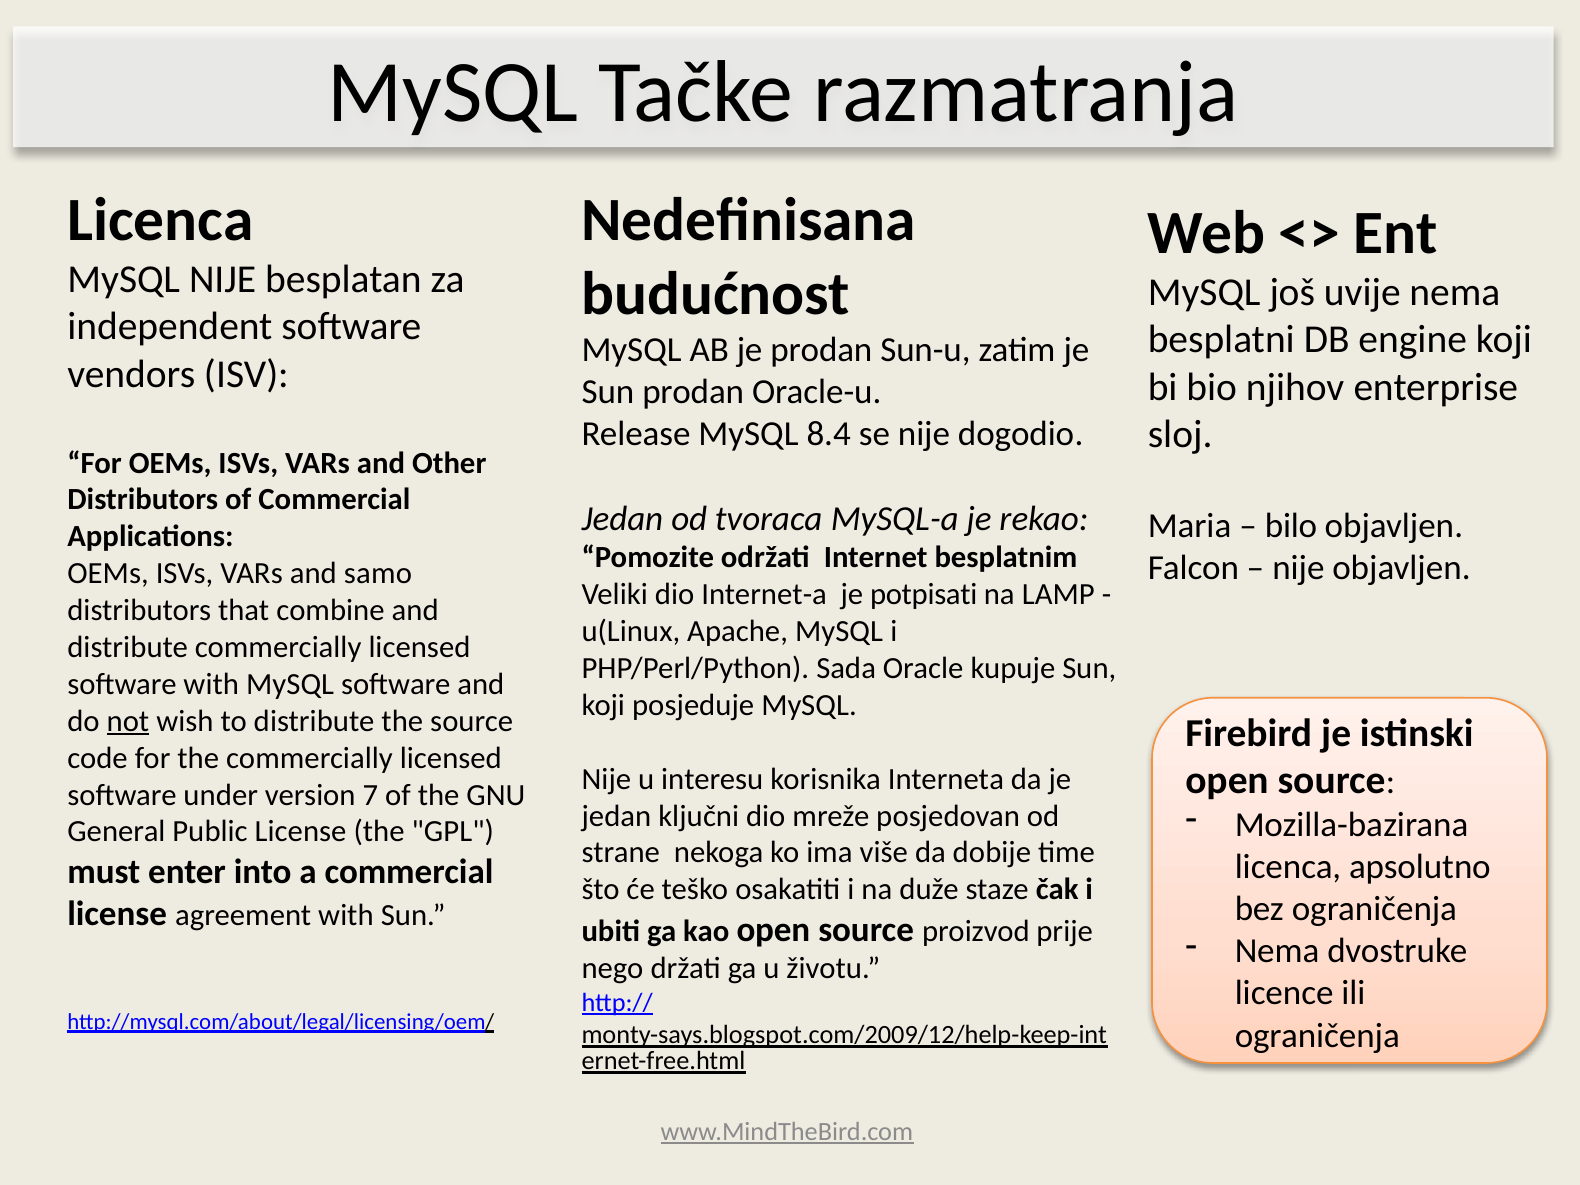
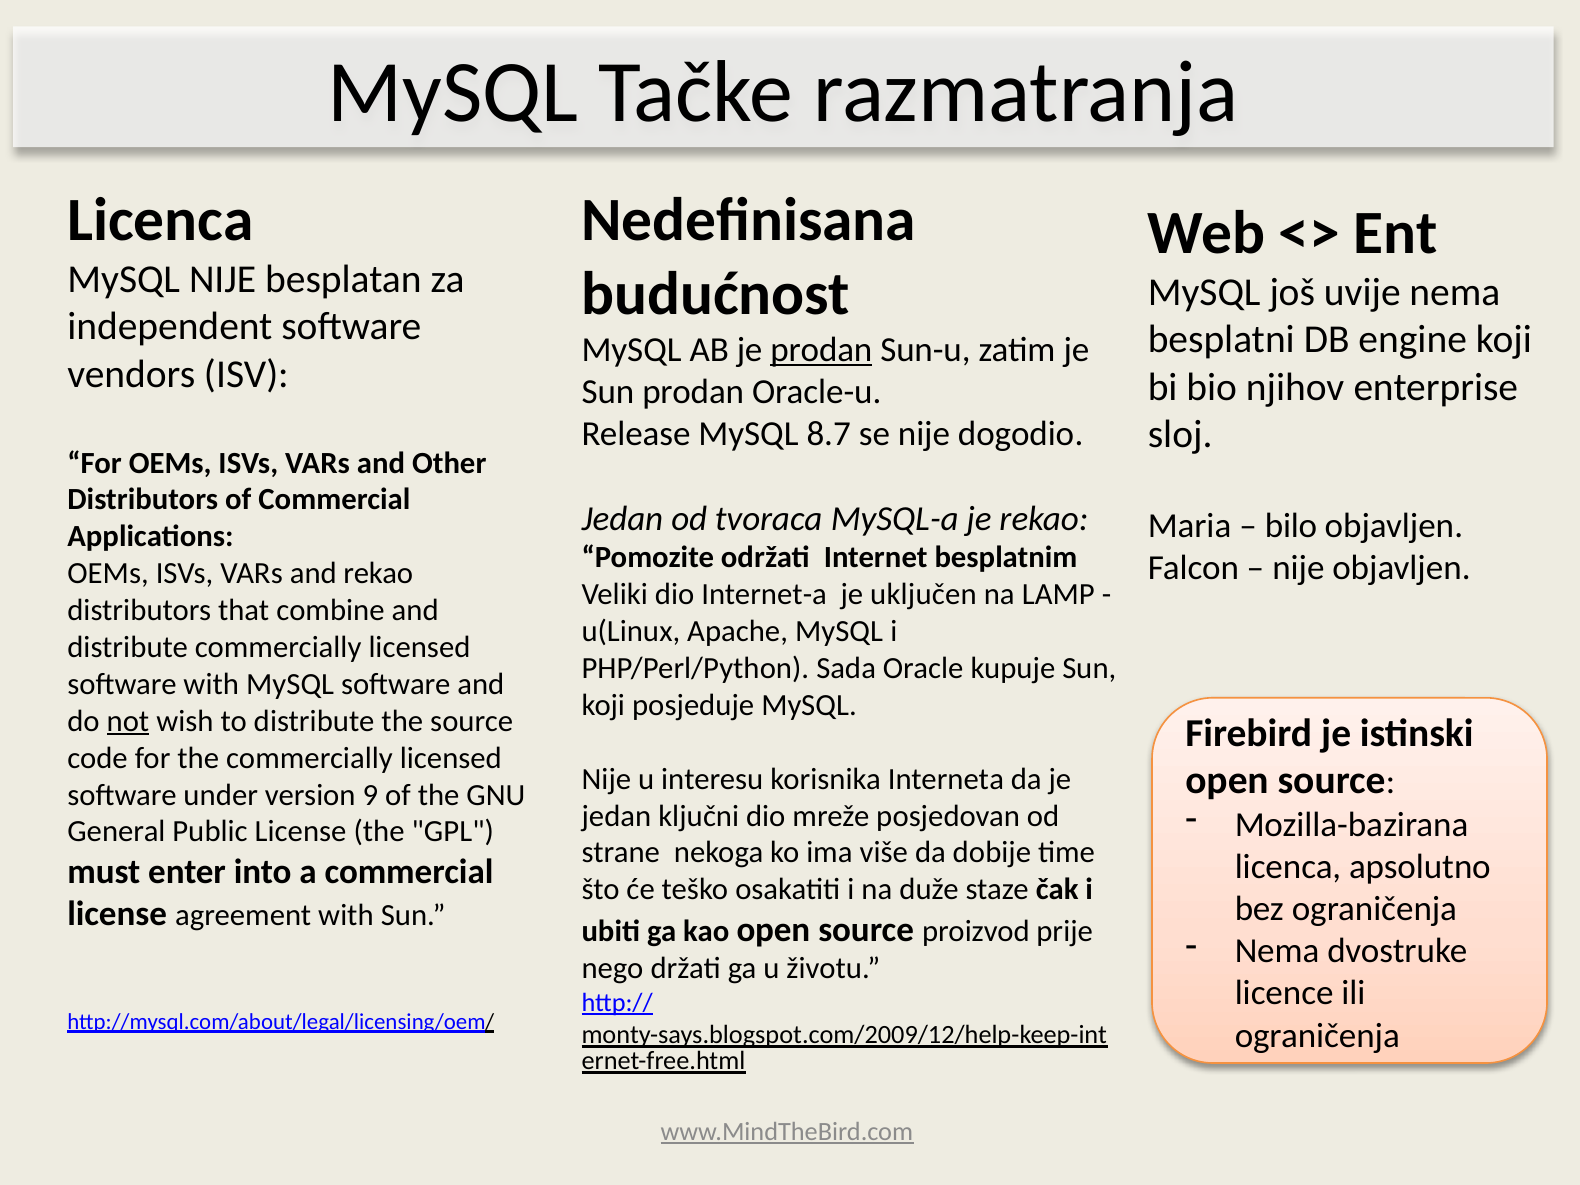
prodan at (821, 350) underline: none -> present
8.4: 8.4 -> 8.7
and samo: samo -> rekao
potpisati: potpisati -> uključen
7: 7 -> 9
